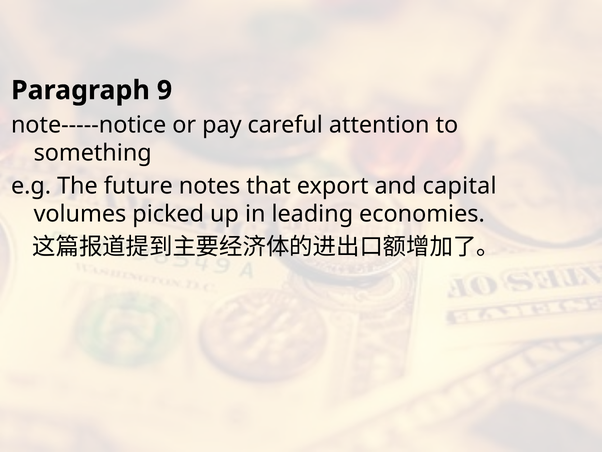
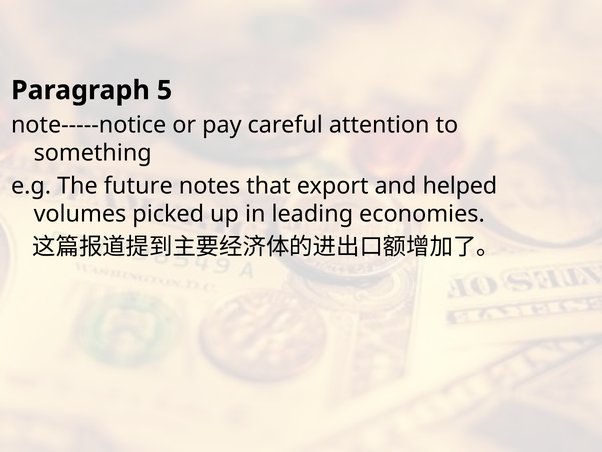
9: 9 -> 5
capital: capital -> helped
